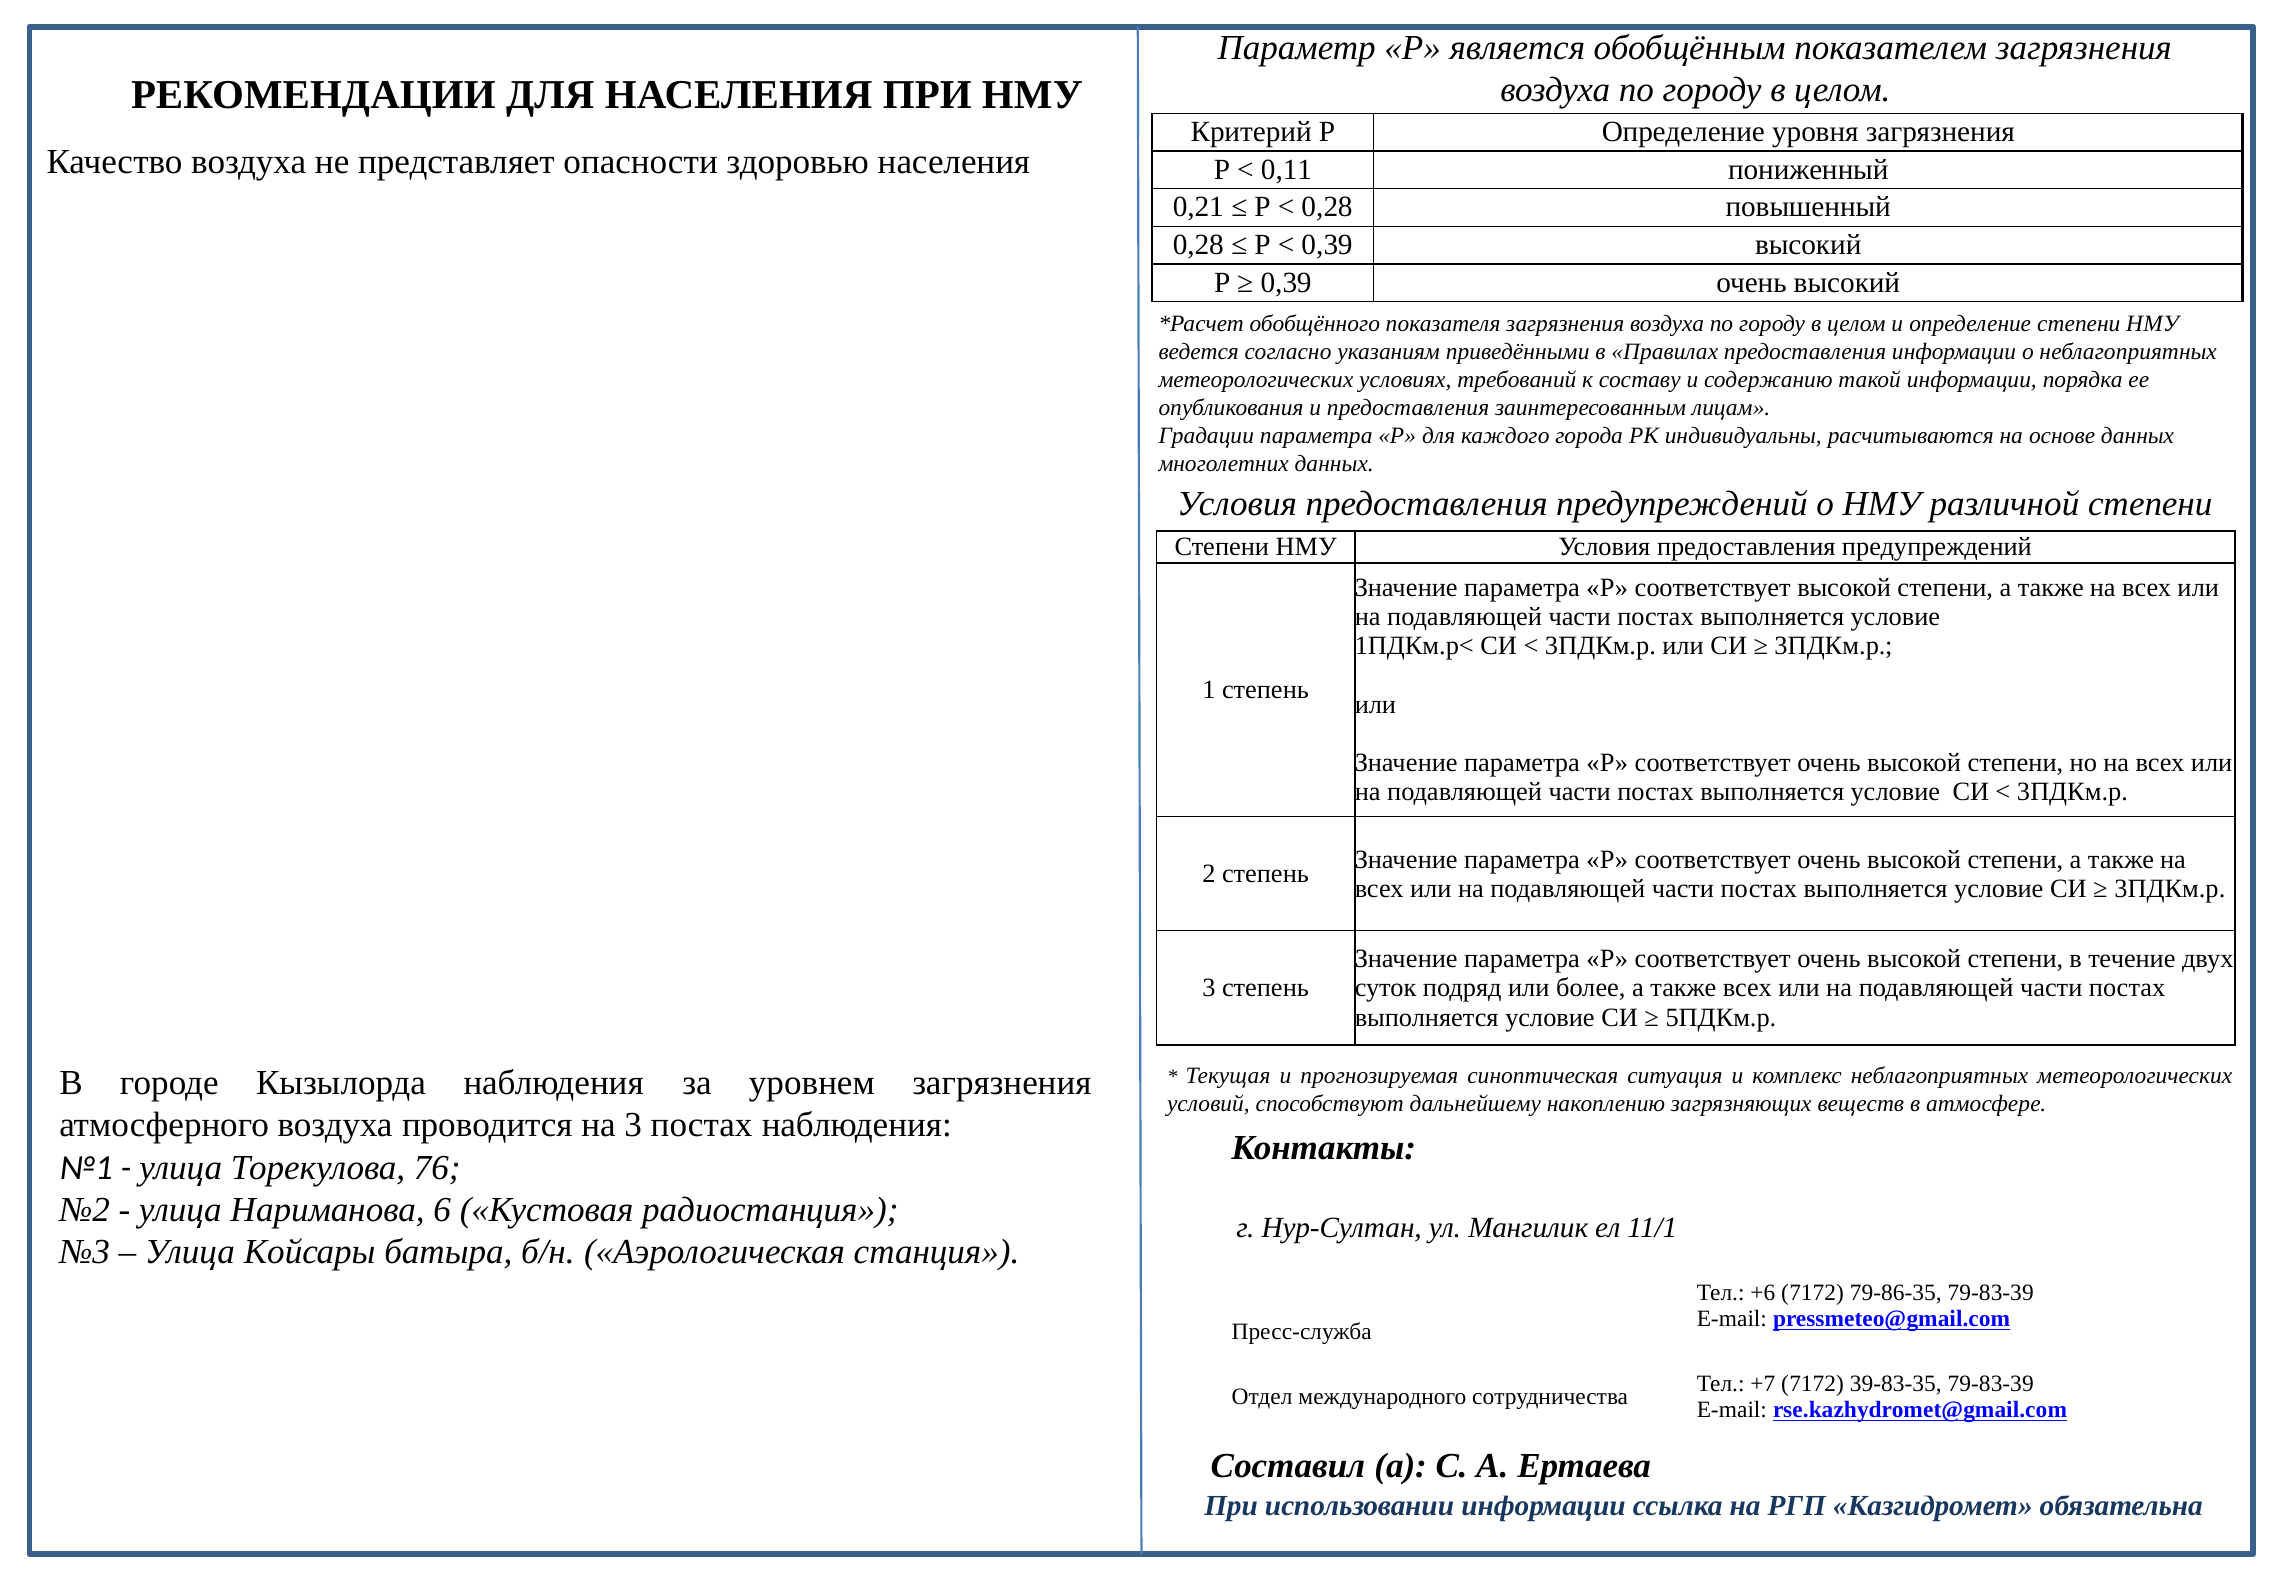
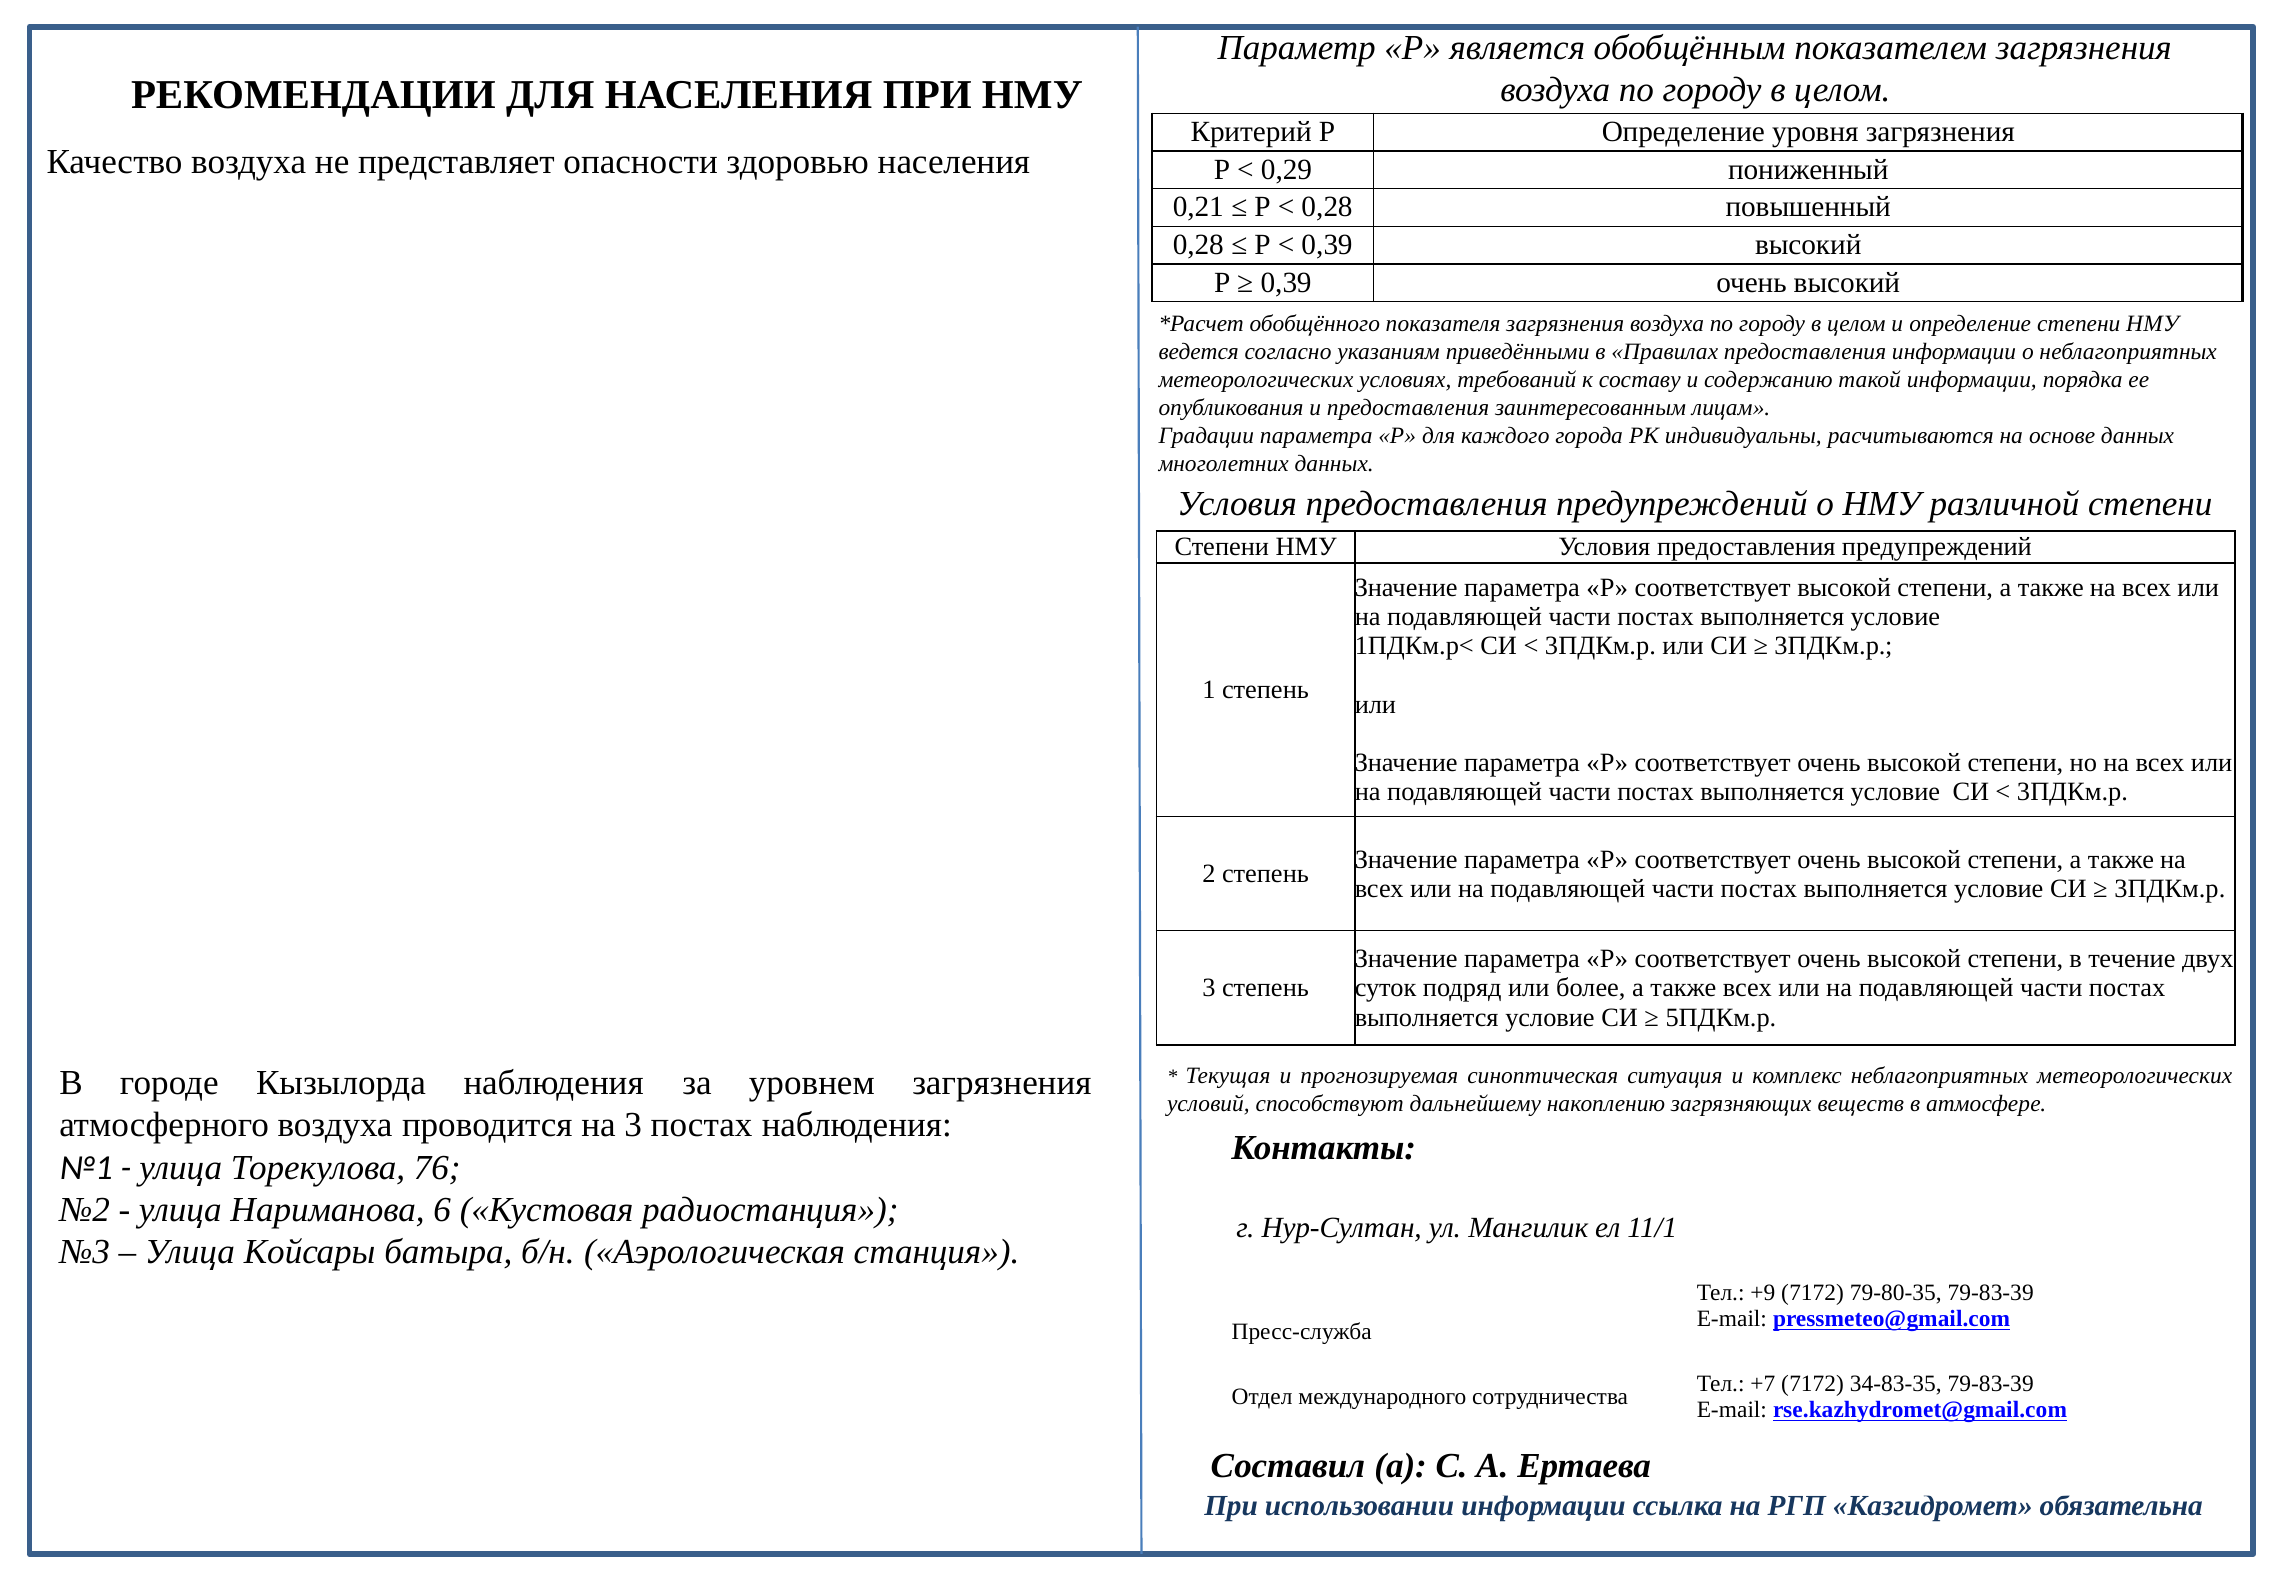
0,11: 0,11 -> 0,29
+6: +6 -> +9
79-86-35: 79-86-35 -> 79-80-35
39-83-35: 39-83-35 -> 34-83-35
